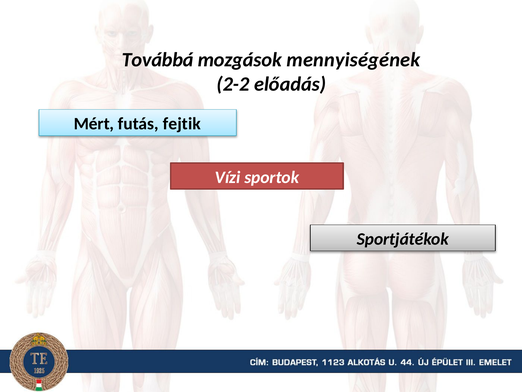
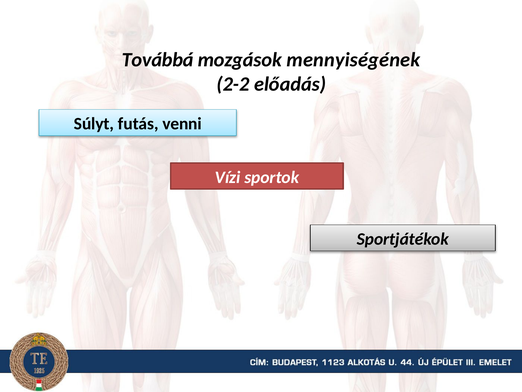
Mért: Mért -> Súlyt
fejtik: fejtik -> venni
